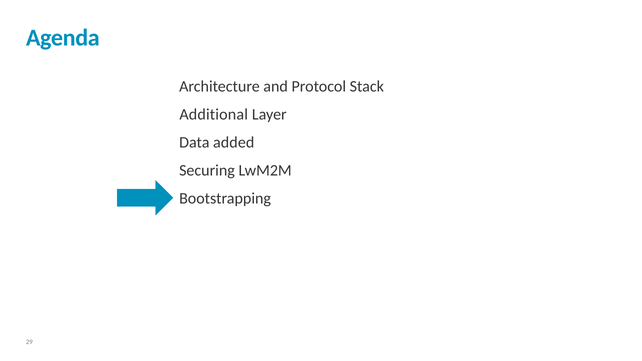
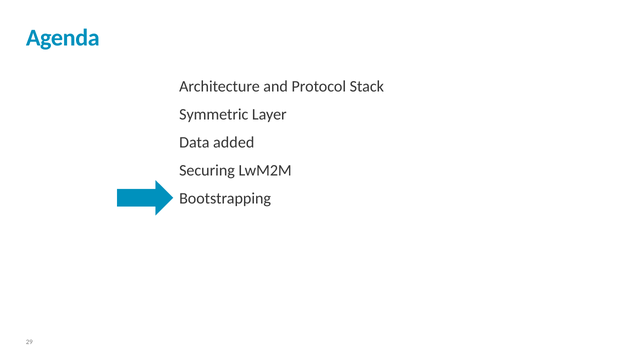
Additional: Additional -> Symmetric
